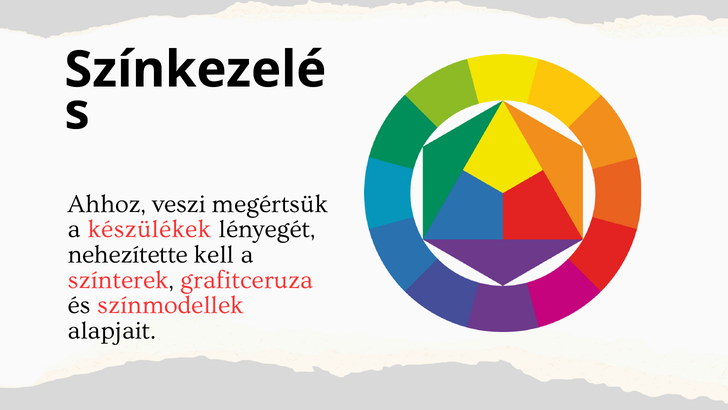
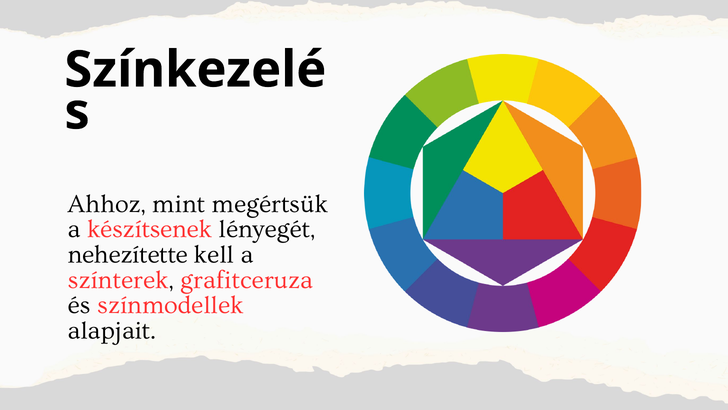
veszi: veszi -> mint
készülékek: készülékek -> készítsenek
